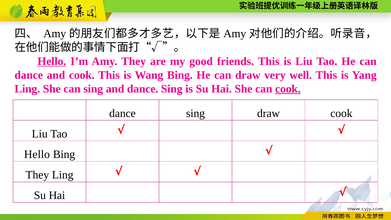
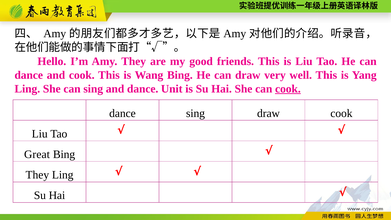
Hello at (52, 61) underline: present -> none
and dance Sing: Sing -> Unit
Hello at (37, 154): Hello -> Great
